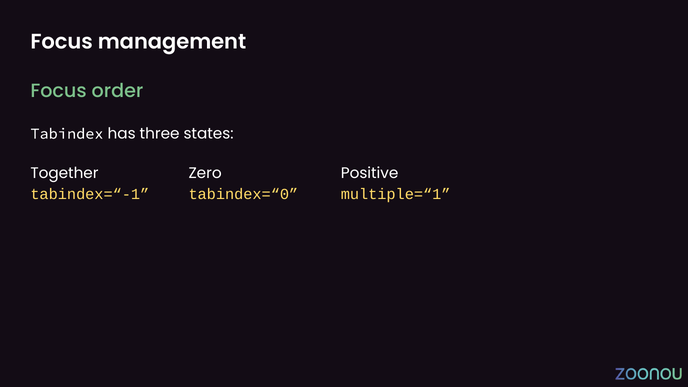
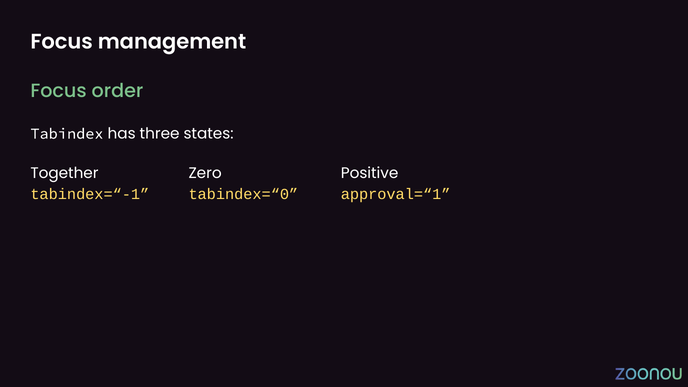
multiple=“1: multiple=“1 -> approval=“1
